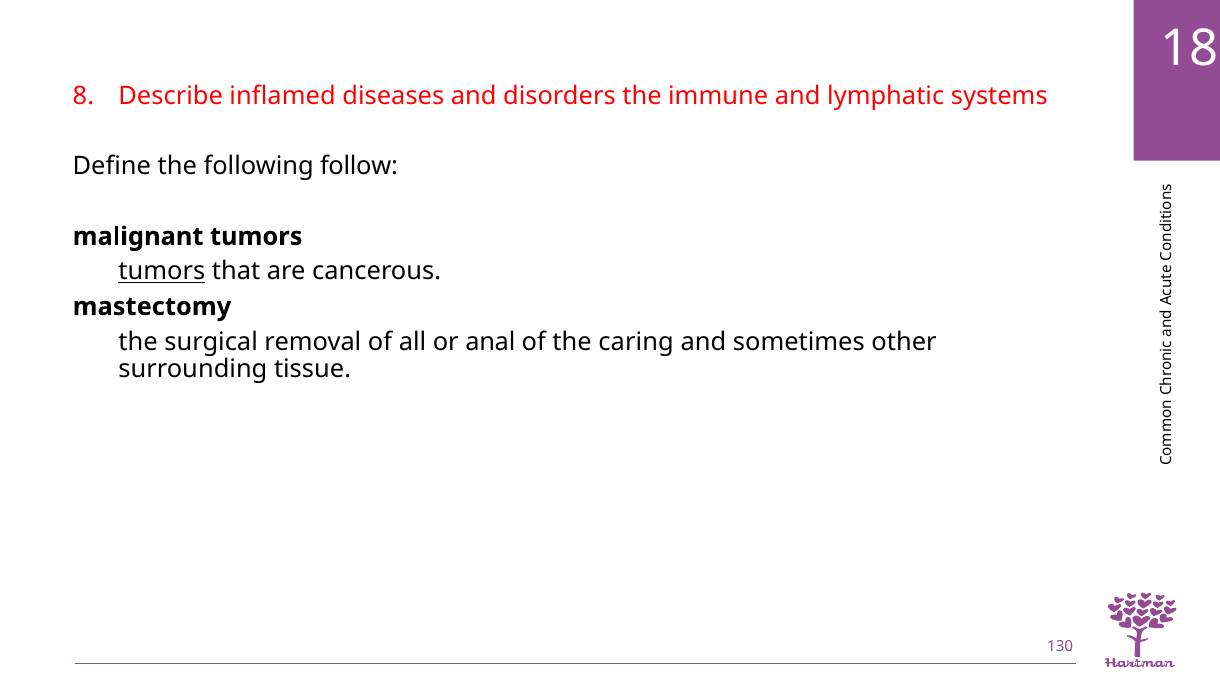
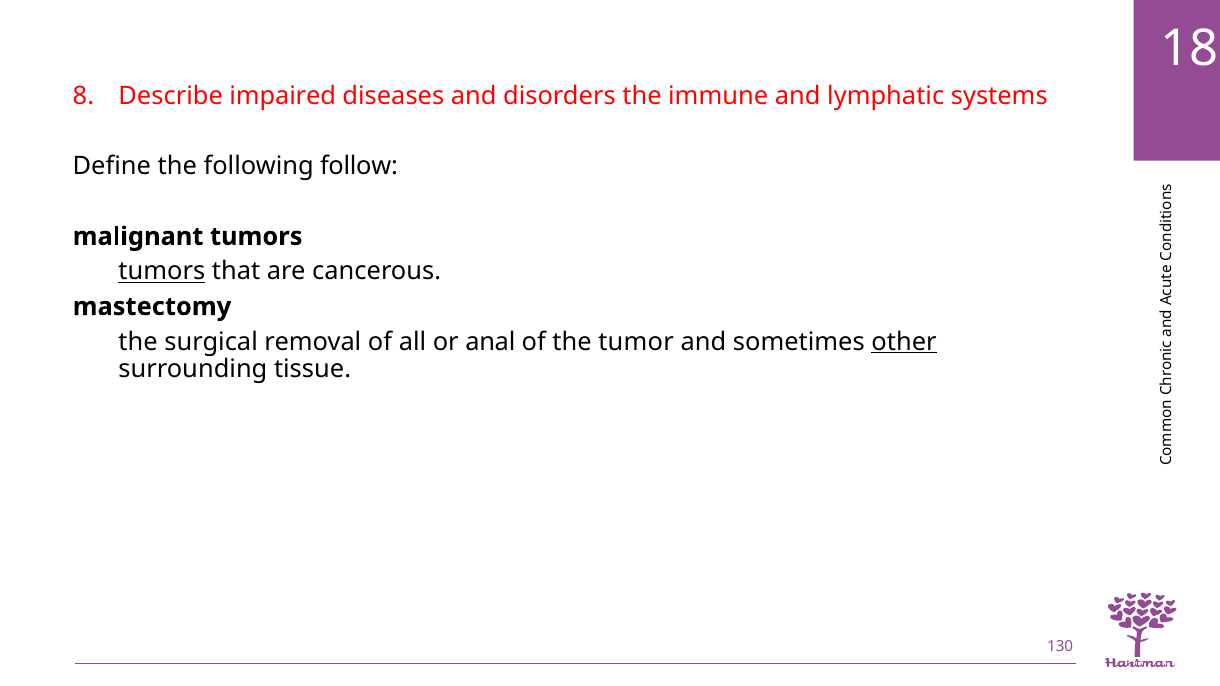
inflamed: inflamed -> impaired
caring: caring -> tumor
other underline: none -> present
